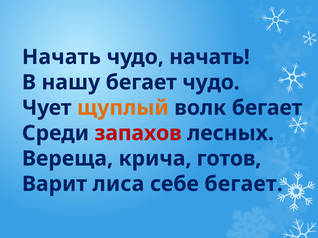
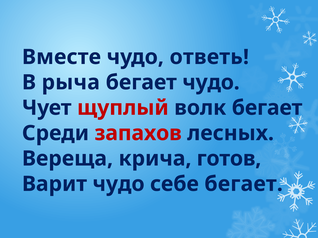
Начать at (61, 57): Начать -> Вместе
чудо начать: начать -> ответь
нашу: нашу -> рыча
щуплый colour: orange -> red
Варит лиса: лиса -> чудо
